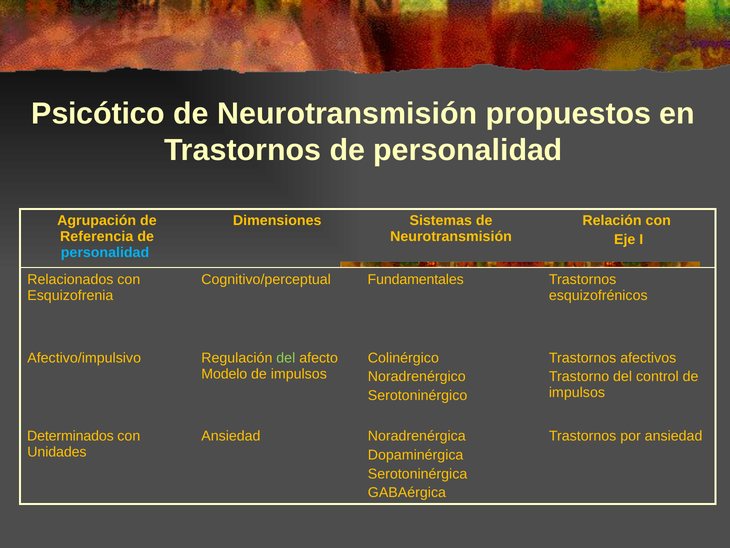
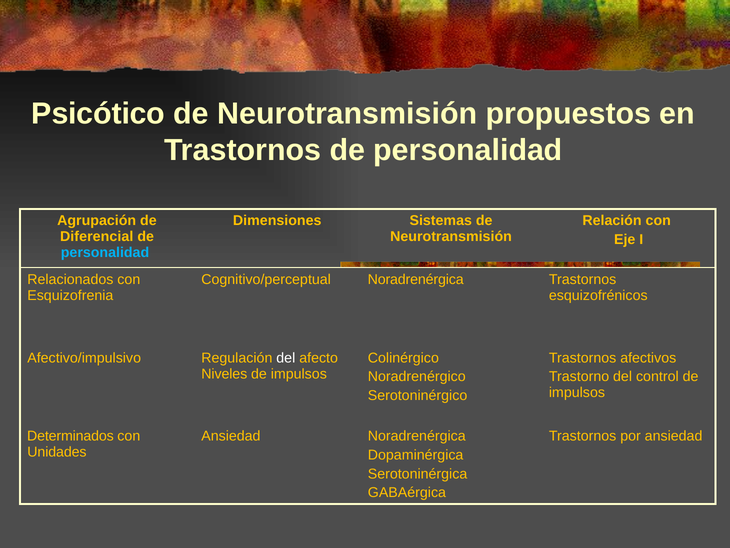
Referencia: Referencia -> Diferencial
Cognitivo/perceptual Fundamentales: Fundamentales -> Noradrenérgica
del at (286, 358) colour: light green -> white
Modelo: Modelo -> Niveles
